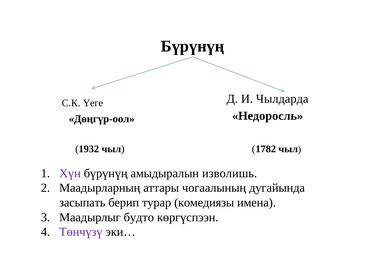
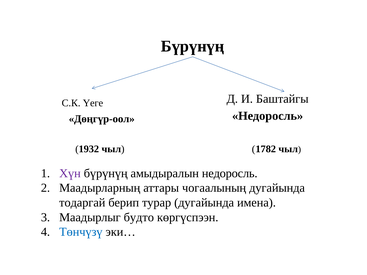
Чылдарда: Чылдарда -> Баштайгы
амыдыралын изволишь: изволишь -> недоросль
засыпать: засыпать -> тодаргай
турар комедиязы: комедиязы -> дугайында
Төнчүзү colour: purple -> blue
